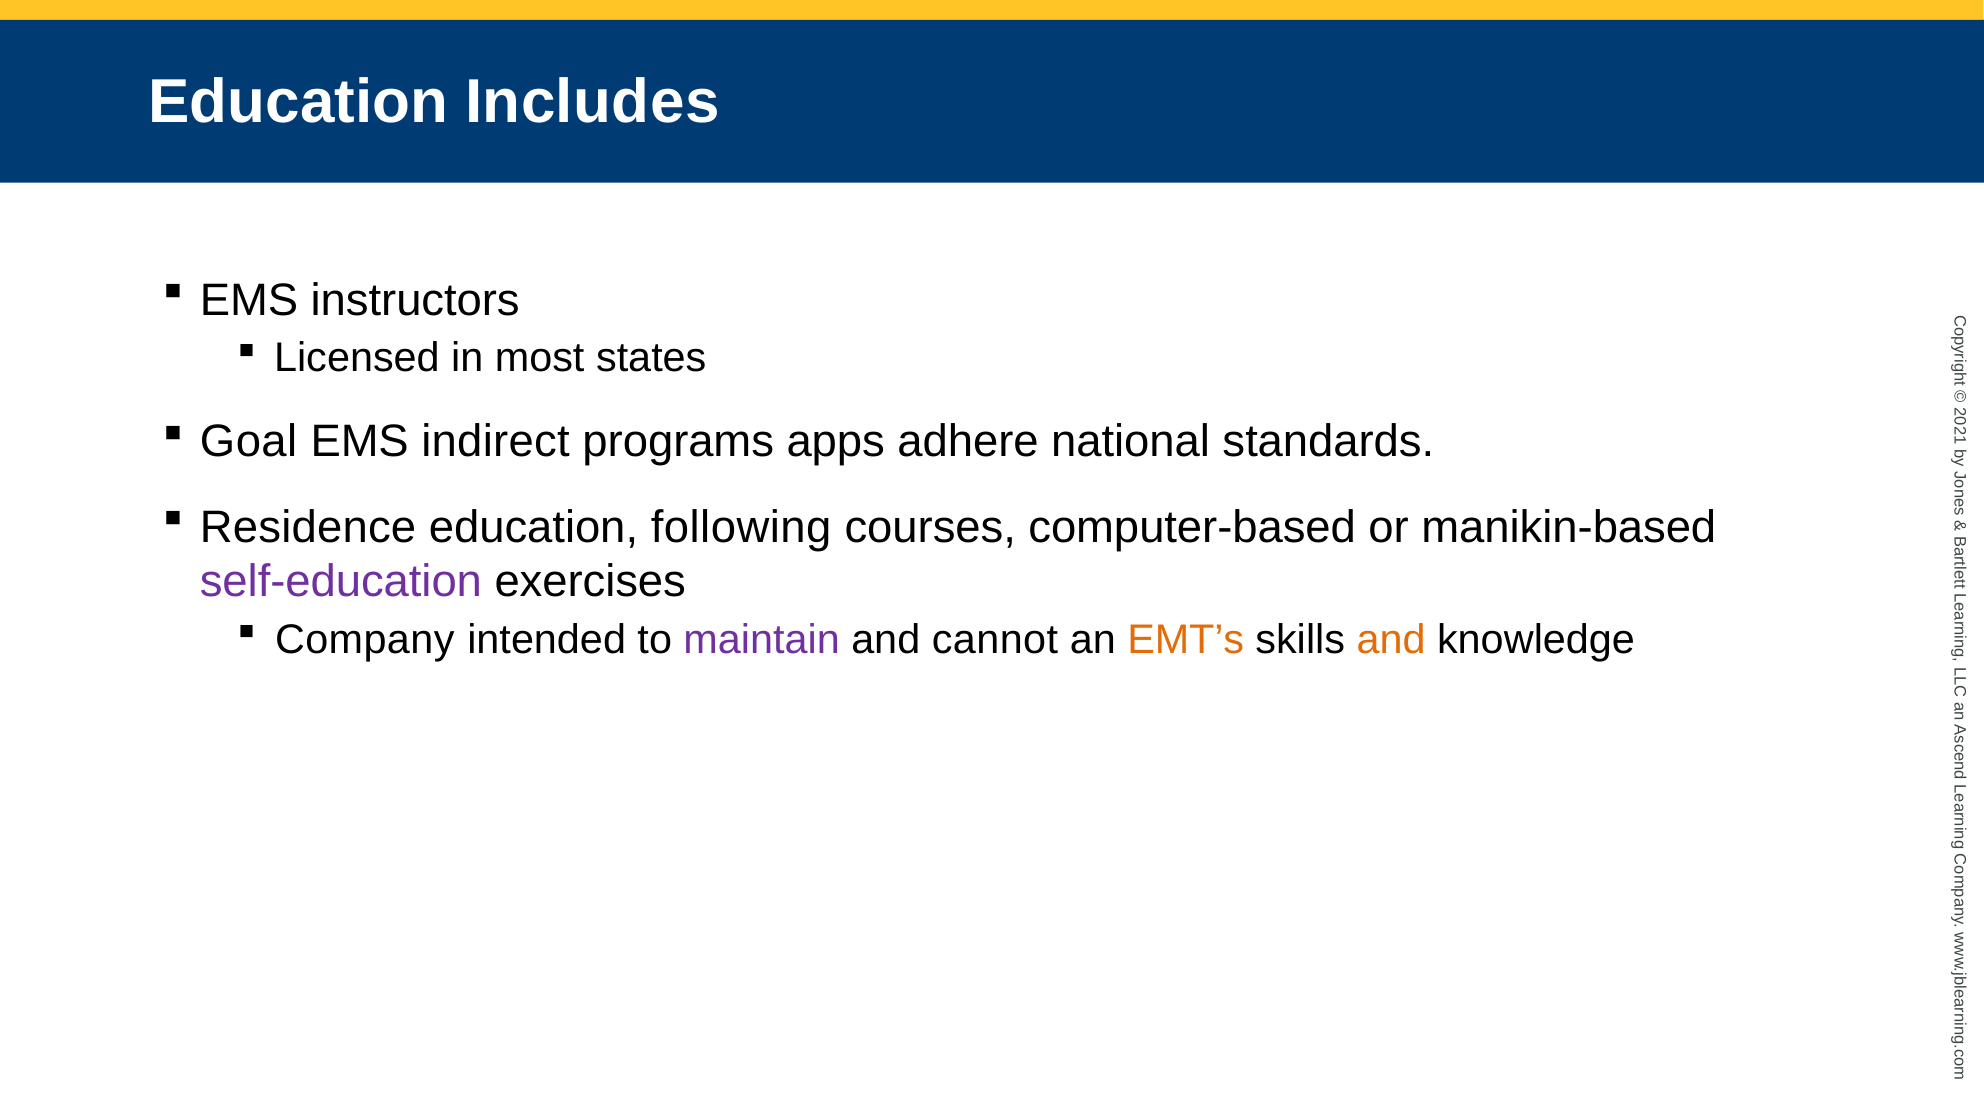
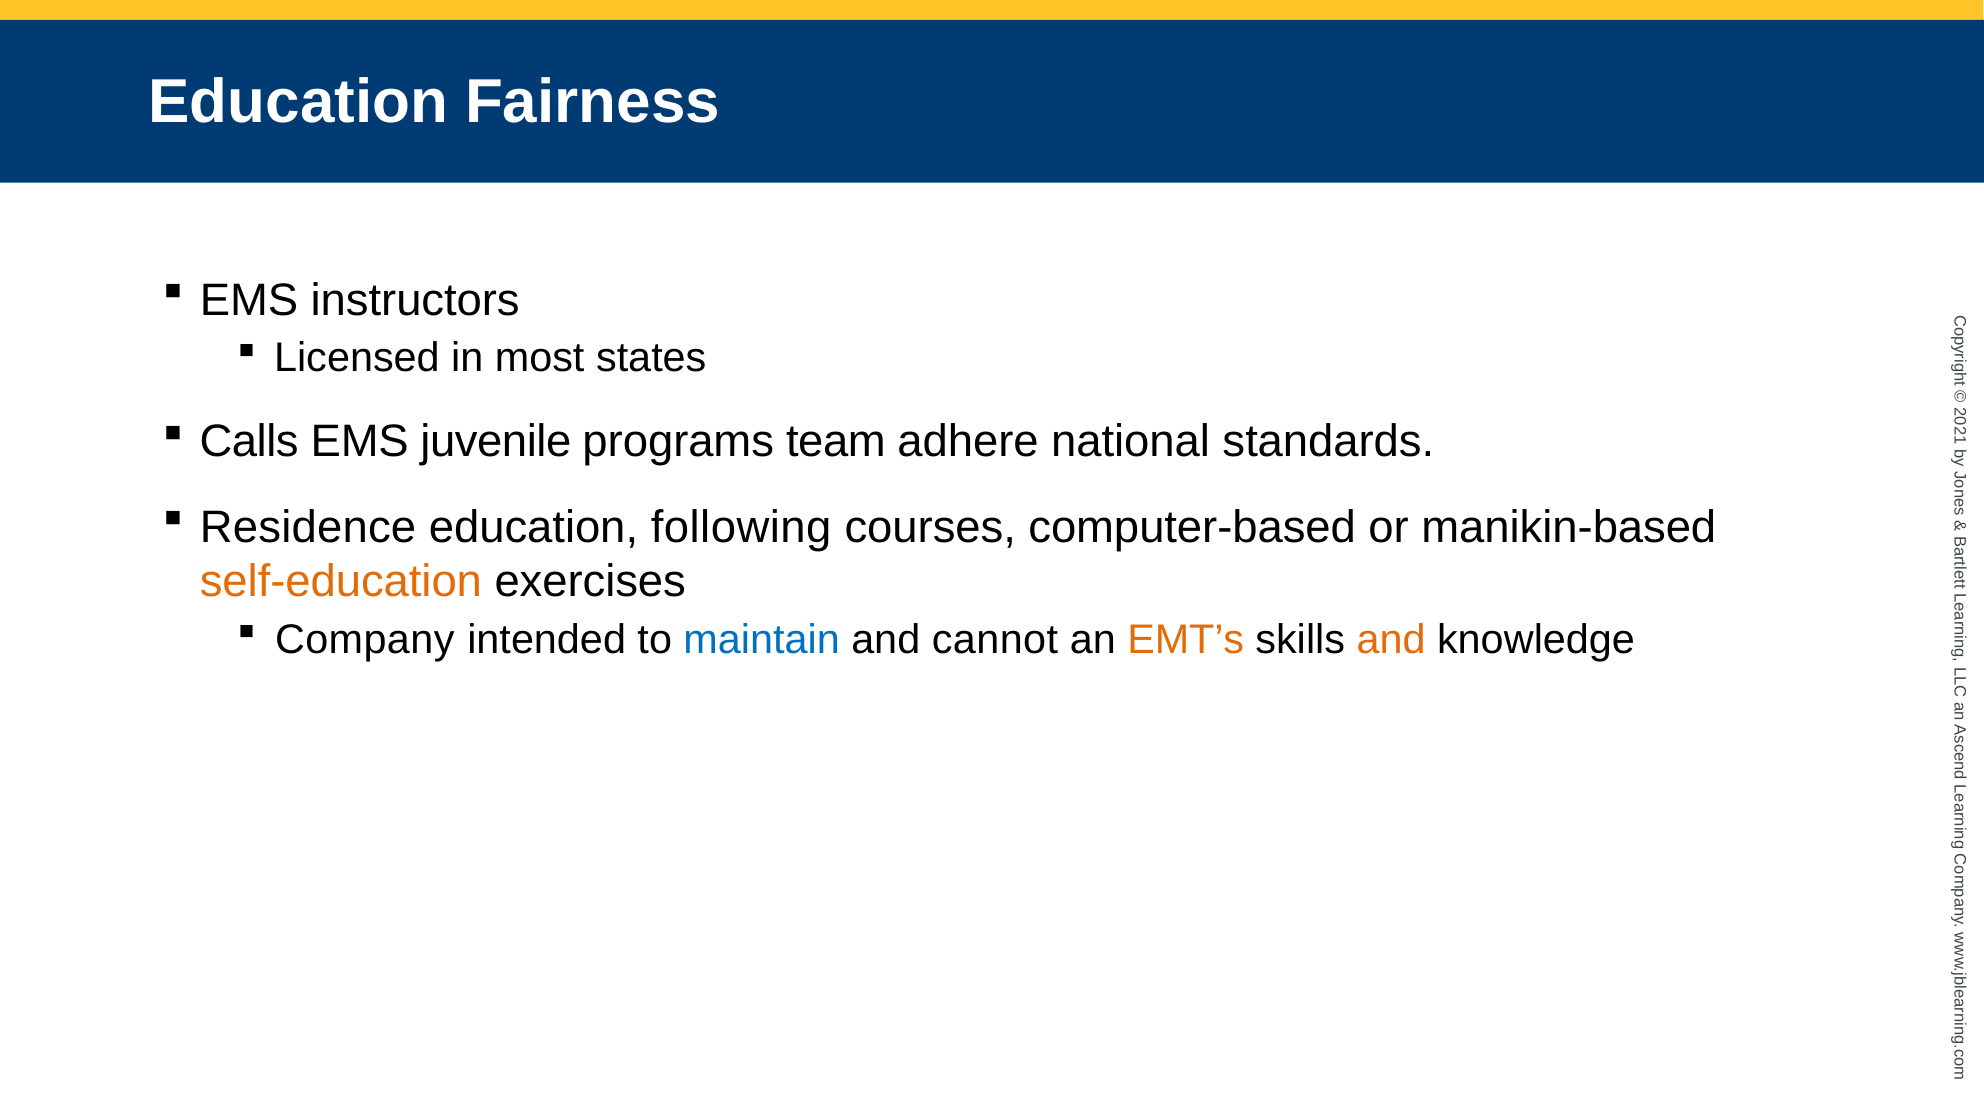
Includes: Includes -> Fairness
Goal: Goal -> Calls
indirect: indirect -> juvenile
apps: apps -> team
self-education colour: purple -> orange
maintain colour: purple -> blue
